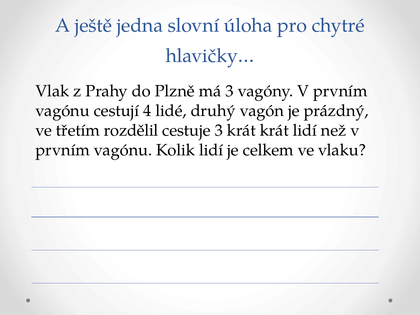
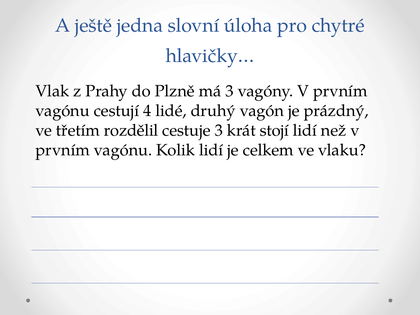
krát krát: krát -> stojí
